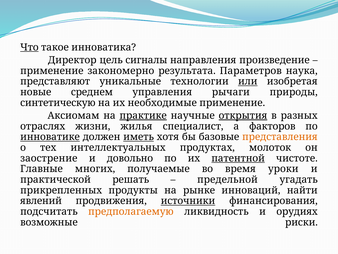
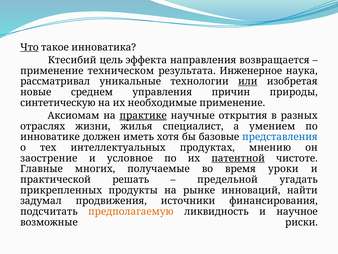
Директор: Директор -> Ктесибий
сигналы: сигналы -> эффекта
произведение: произведение -> возвращается
закономерно: закономерно -> техническом
Параметров: Параметров -> Инженерное
представляют: представляют -> рассматривал
рычаги: рычаги -> причин
открытия underline: present -> none
факторов: факторов -> умением
инноватике underline: present -> none
иметь underline: present -> none
представления colour: orange -> blue
молоток: молоток -> мнению
довольно: довольно -> условное
явлений: явлений -> задумал
источники underline: present -> none
орудиях: орудиях -> научное
